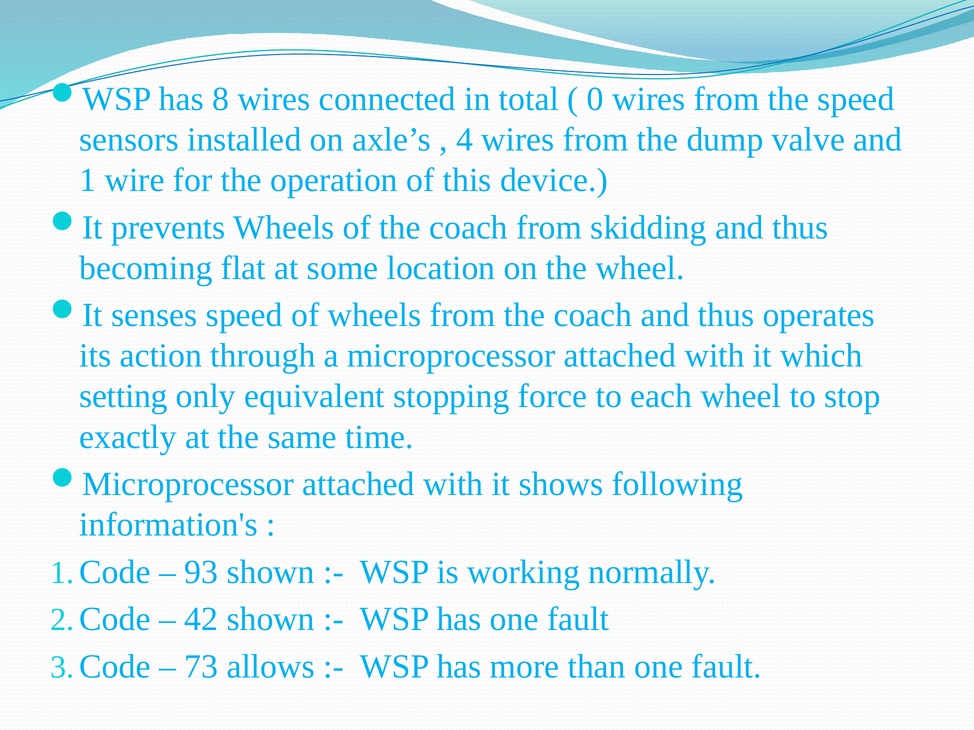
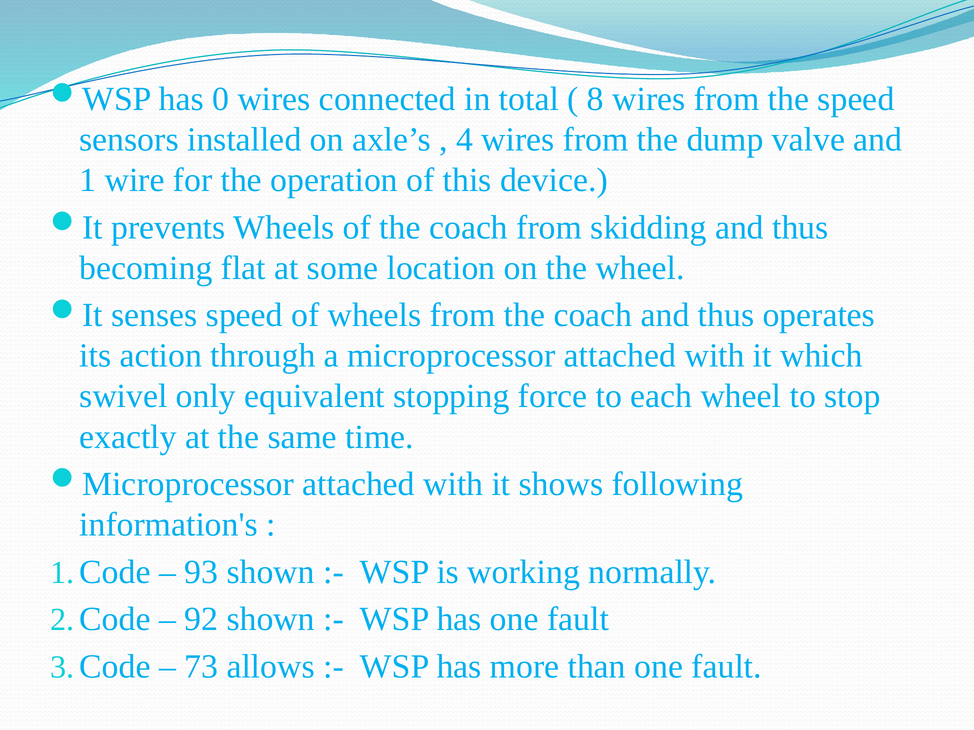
8: 8 -> 0
0: 0 -> 8
setting: setting -> swivel
42: 42 -> 92
